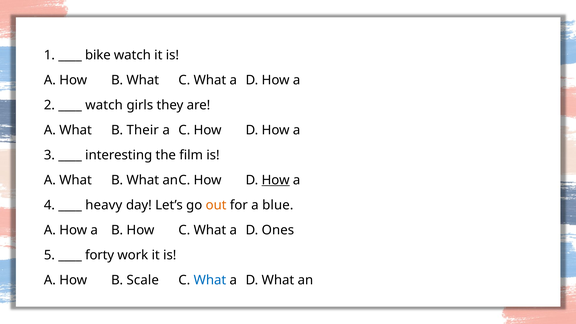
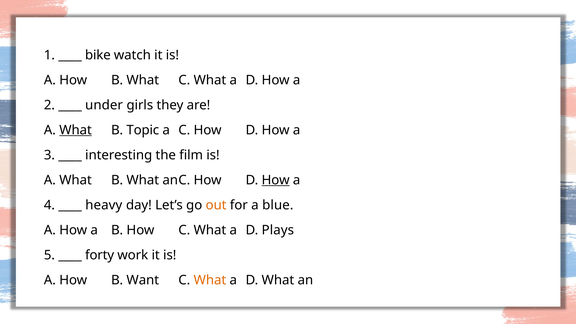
watch at (104, 105): watch -> under
What at (76, 130) underline: none -> present
Their: Their -> Topic
Ones: Ones -> Plays
Scale: Scale -> Want
What at (210, 280) colour: blue -> orange
